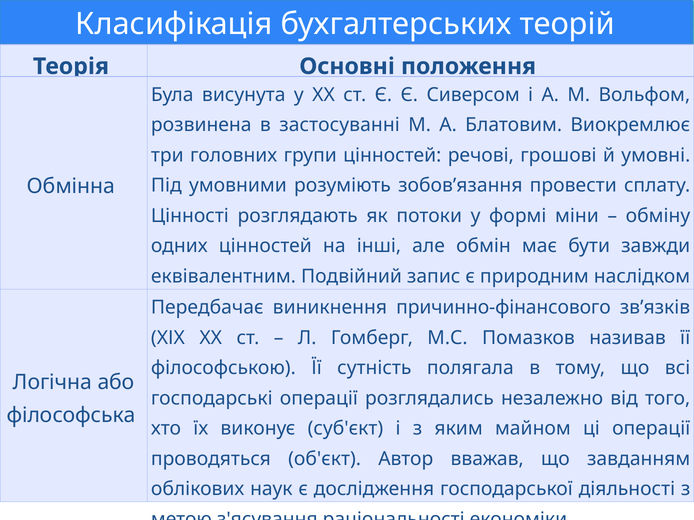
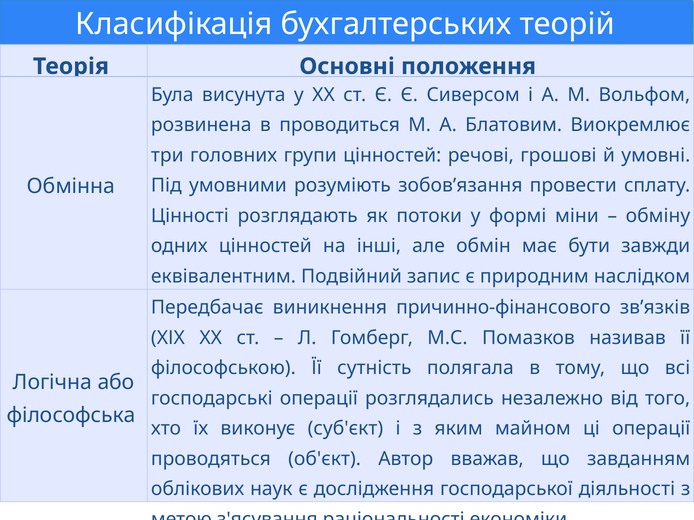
застосуванні: застосуванні -> проводиться
